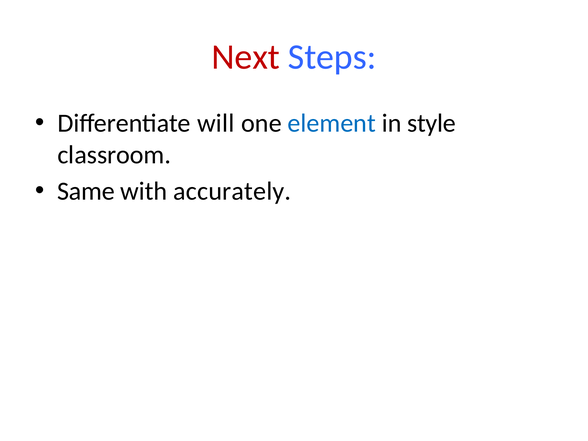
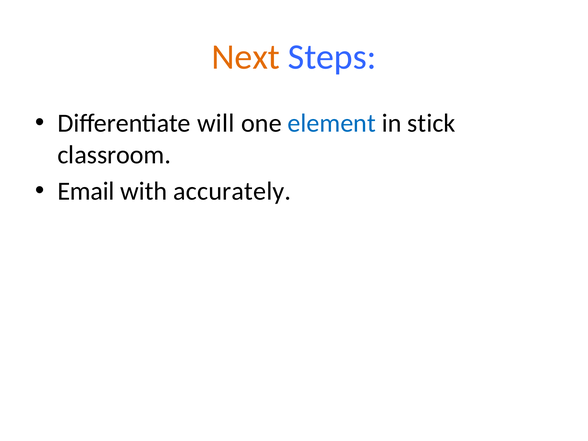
Next colour: red -> orange
style: style -> stick
Same: Same -> Email
